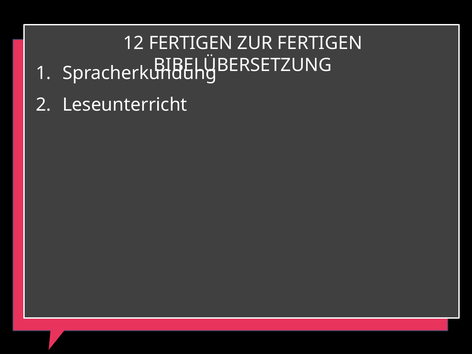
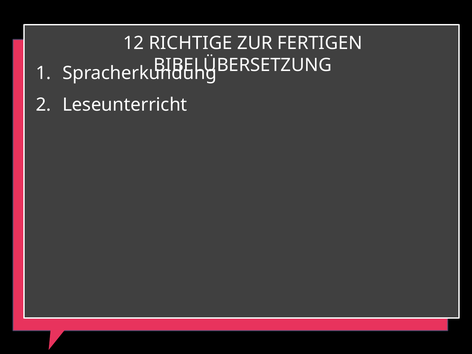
12 FERTIGEN: FERTIGEN -> RICHTIGE
